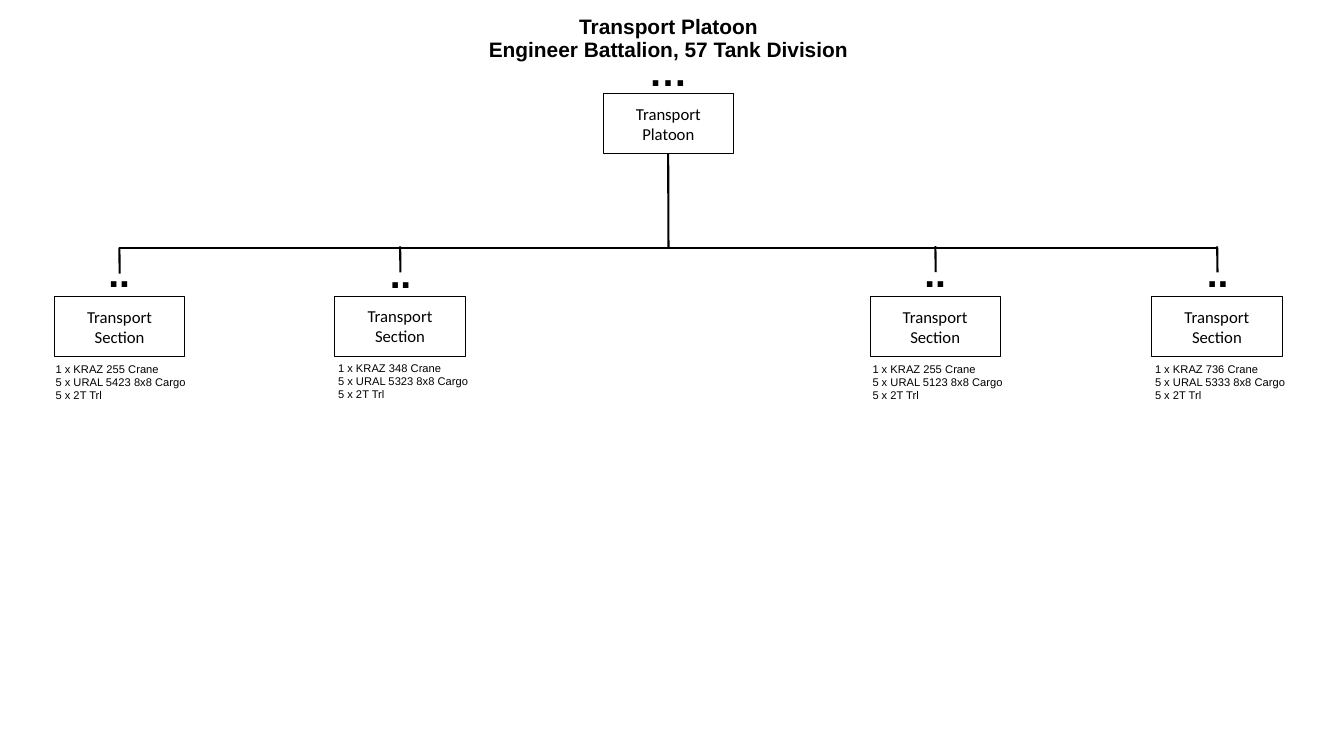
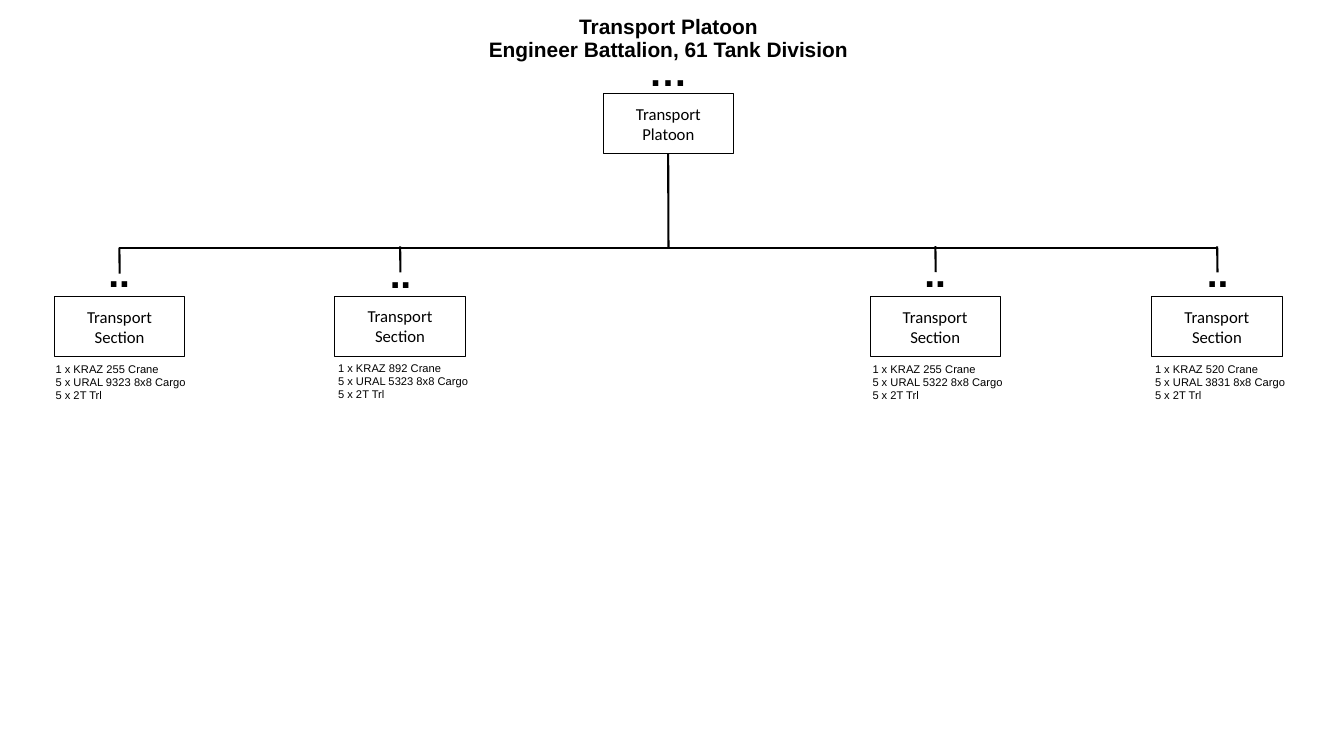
57: 57 -> 61
348: 348 -> 892
736: 736 -> 520
5423: 5423 -> 9323
5123: 5123 -> 5322
5333: 5333 -> 3831
